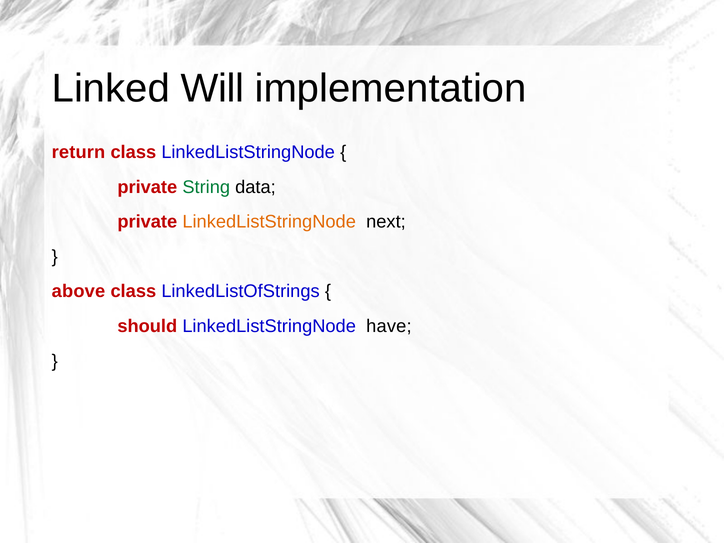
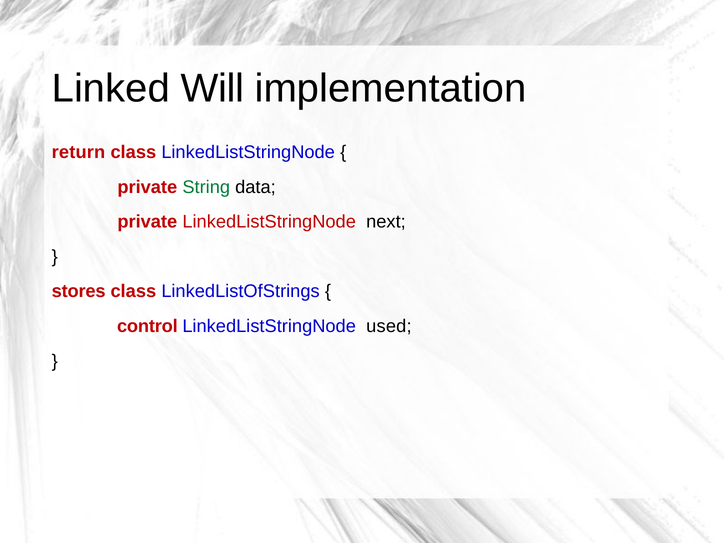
LinkedListStringNode at (269, 222) colour: orange -> red
above: above -> stores
should: should -> control
have: have -> used
